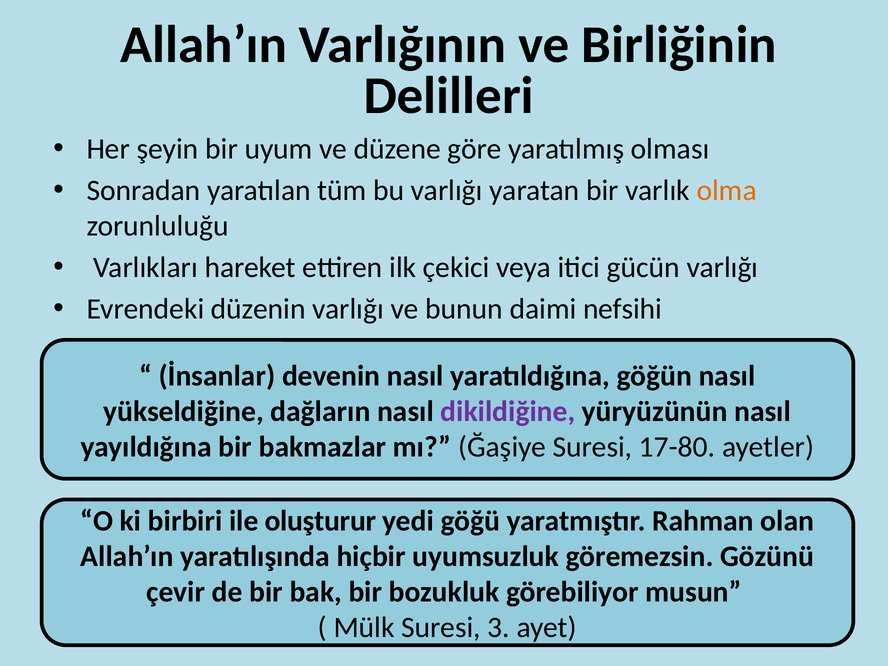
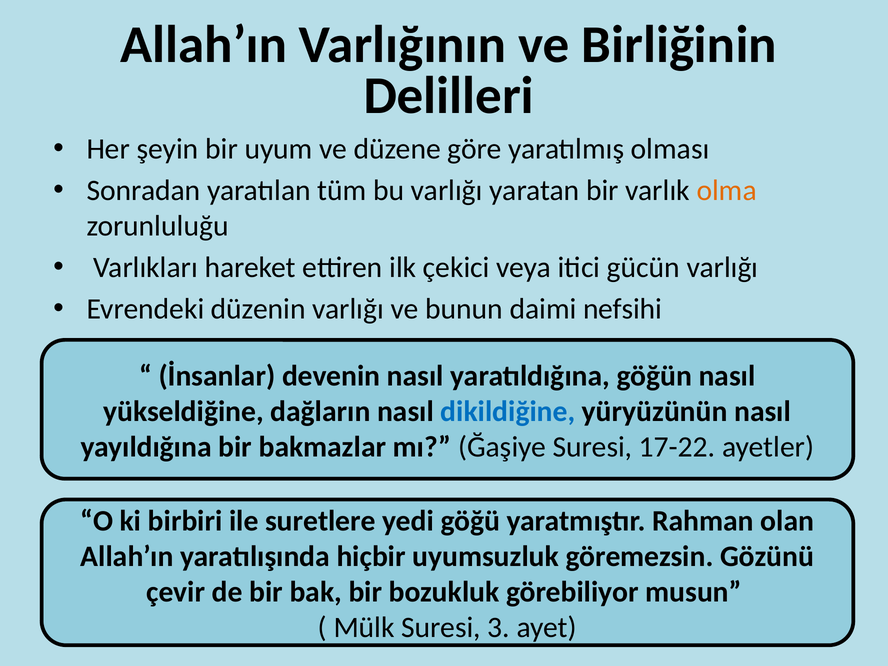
dikildiğine colour: purple -> blue
17-80: 17-80 -> 17-22
oluşturur: oluşturur -> suretlere
